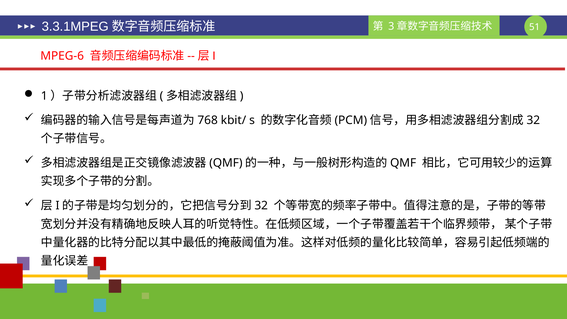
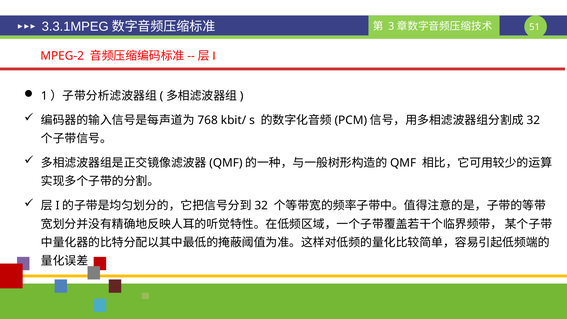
MPEG-6: MPEG-6 -> MPEG-2
